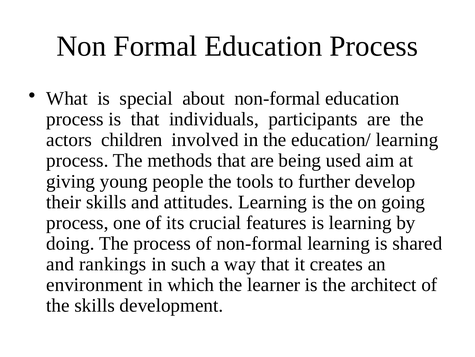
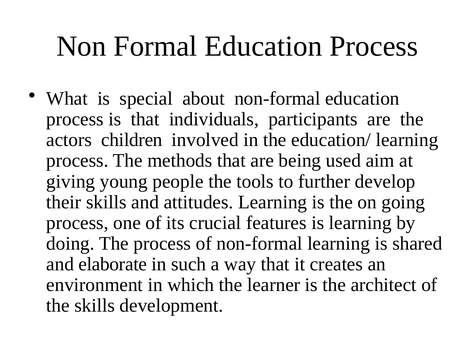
rankings: rankings -> elaborate
